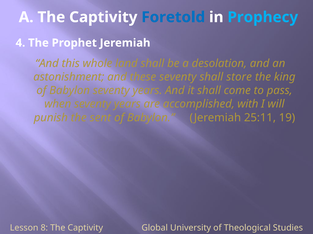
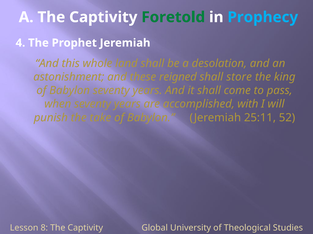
Foretold colour: blue -> green
these seventy: seventy -> reigned
sent: sent -> take
19: 19 -> 52
